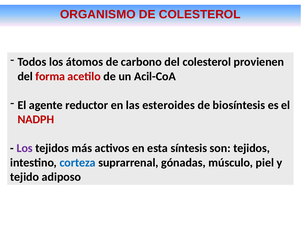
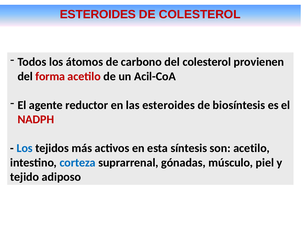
ORGANISMO at (98, 14): ORGANISMO -> ESTEROIDES
Los at (25, 148) colour: purple -> blue
son tejidos: tejidos -> acetilo
